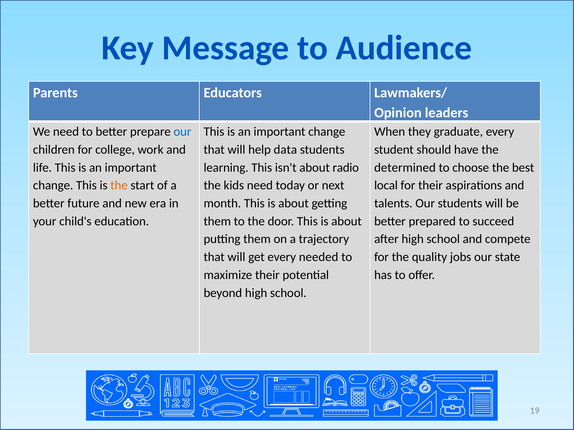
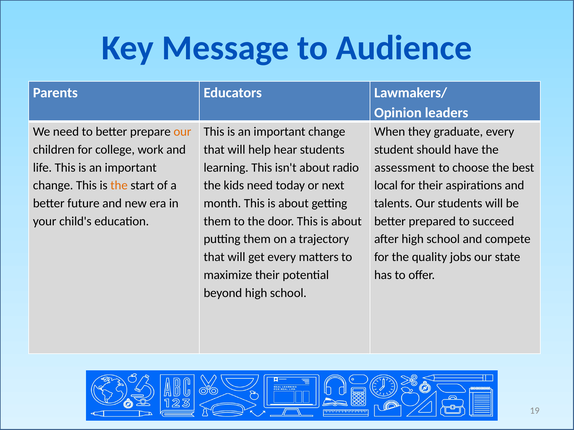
our at (182, 132) colour: blue -> orange
data: data -> hear
determined: determined -> assessment
needed: needed -> matters
